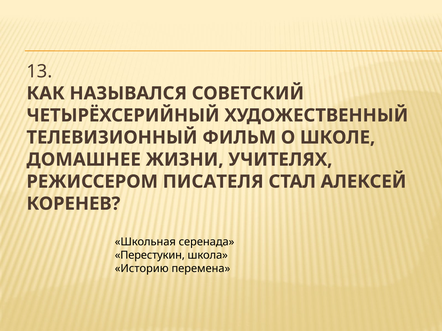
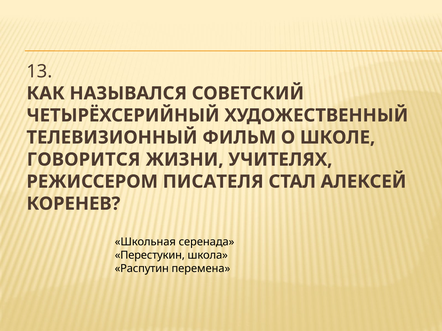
ДОМАШНЕЕ: ДОМАШНЕЕ -> ГОВОРИТСЯ
Историю: Историю -> Распутин
